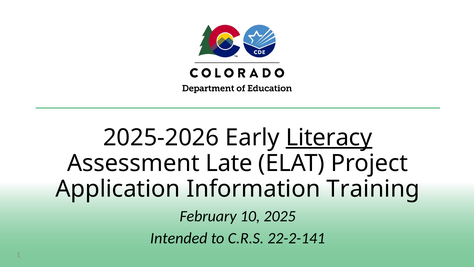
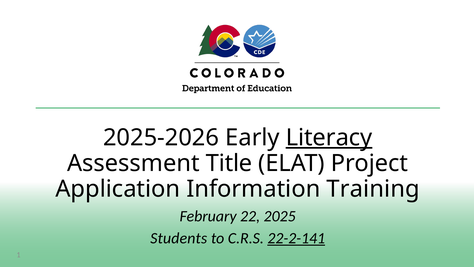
Late: Late -> Title
10: 10 -> 22
Intended: Intended -> Students
22-2-141 underline: none -> present
